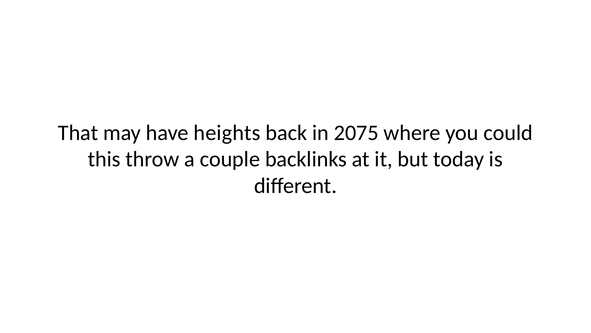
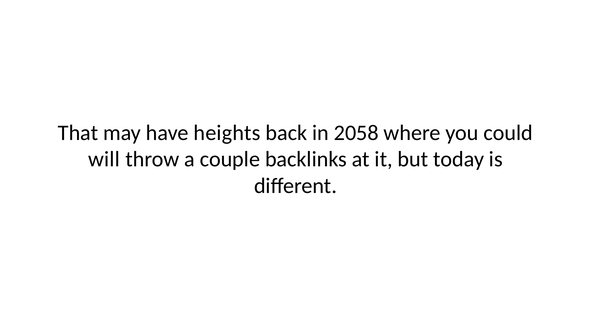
2075: 2075 -> 2058
this: this -> will
